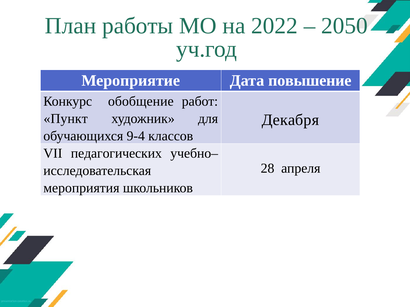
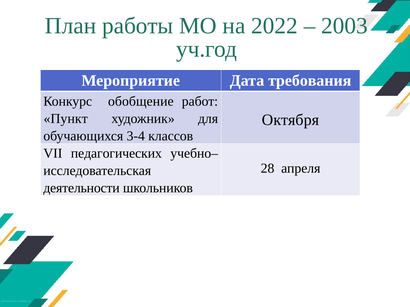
2050: 2050 -> 2003
повышение: повышение -> требования
Декабря: Декабря -> Октября
9-4: 9-4 -> 3-4
мероприятия: мероприятия -> деятельности
